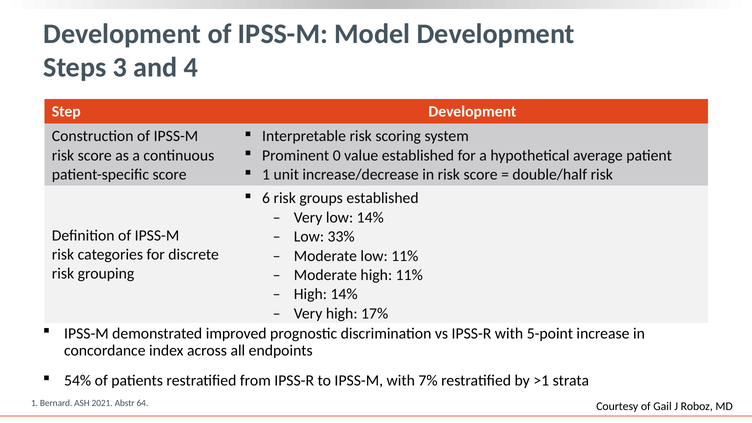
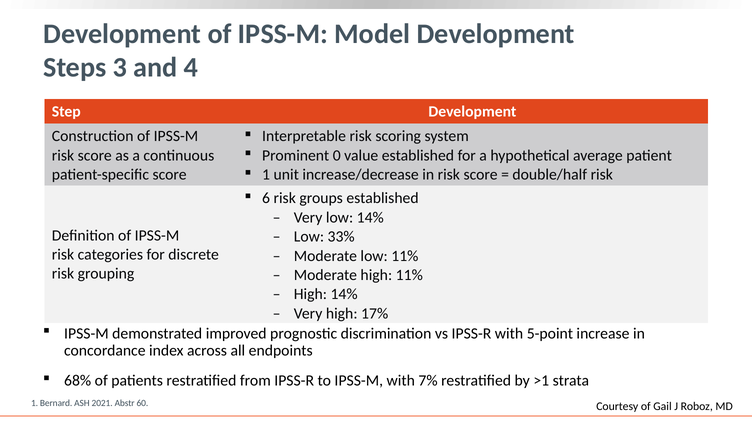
54%: 54% -> 68%
64: 64 -> 60
